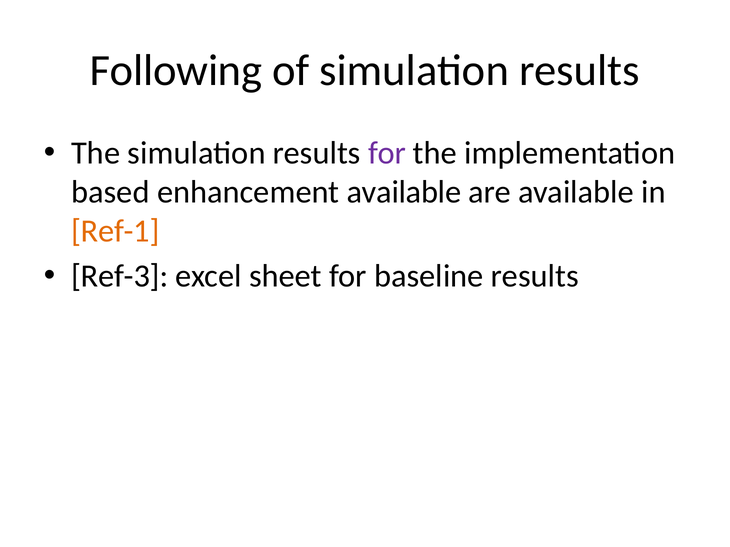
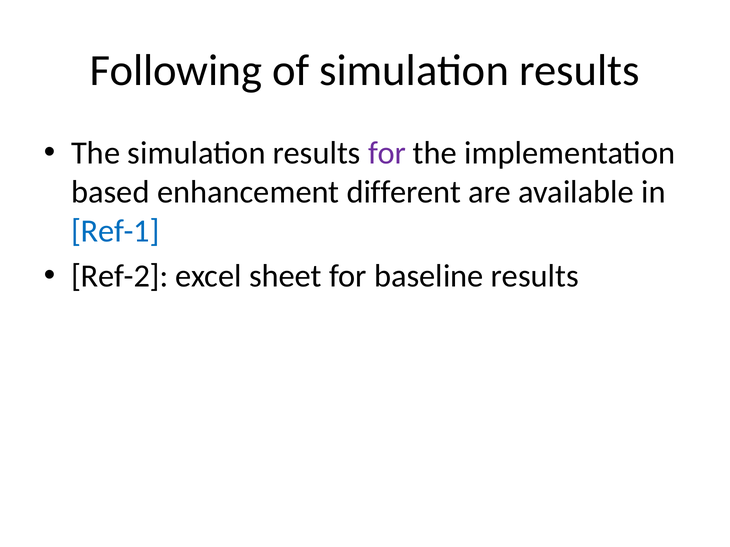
enhancement available: available -> different
Ref-1 colour: orange -> blue
Ref-3: Ref-3 -> Ref-2
